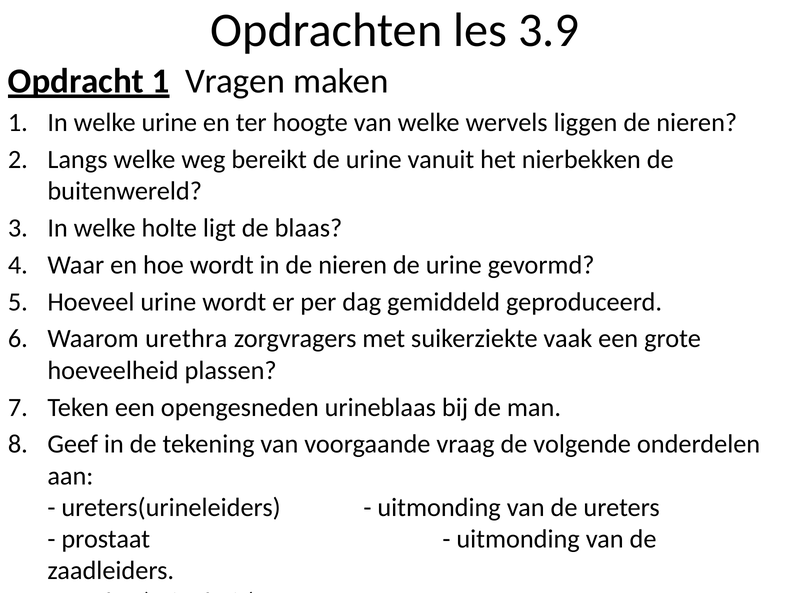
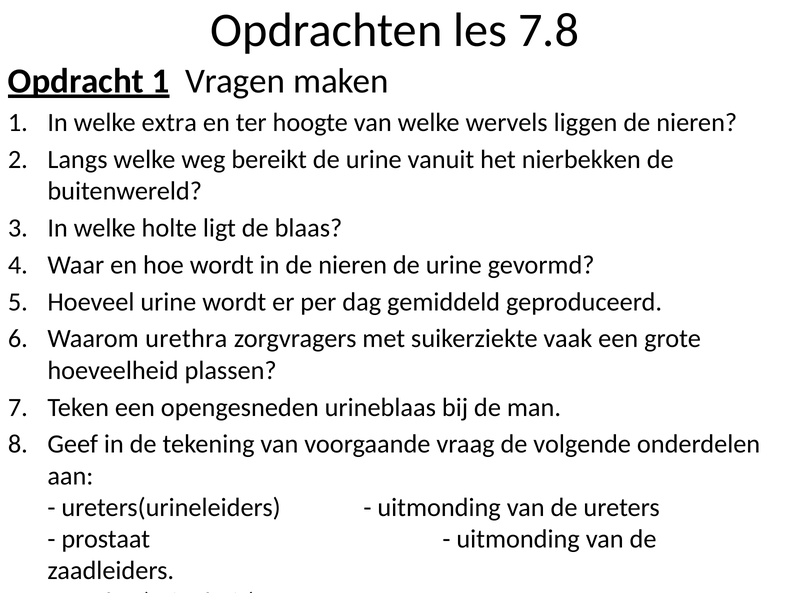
3.9: 3.9 -> 7.8
welke urine: urine -> extra
